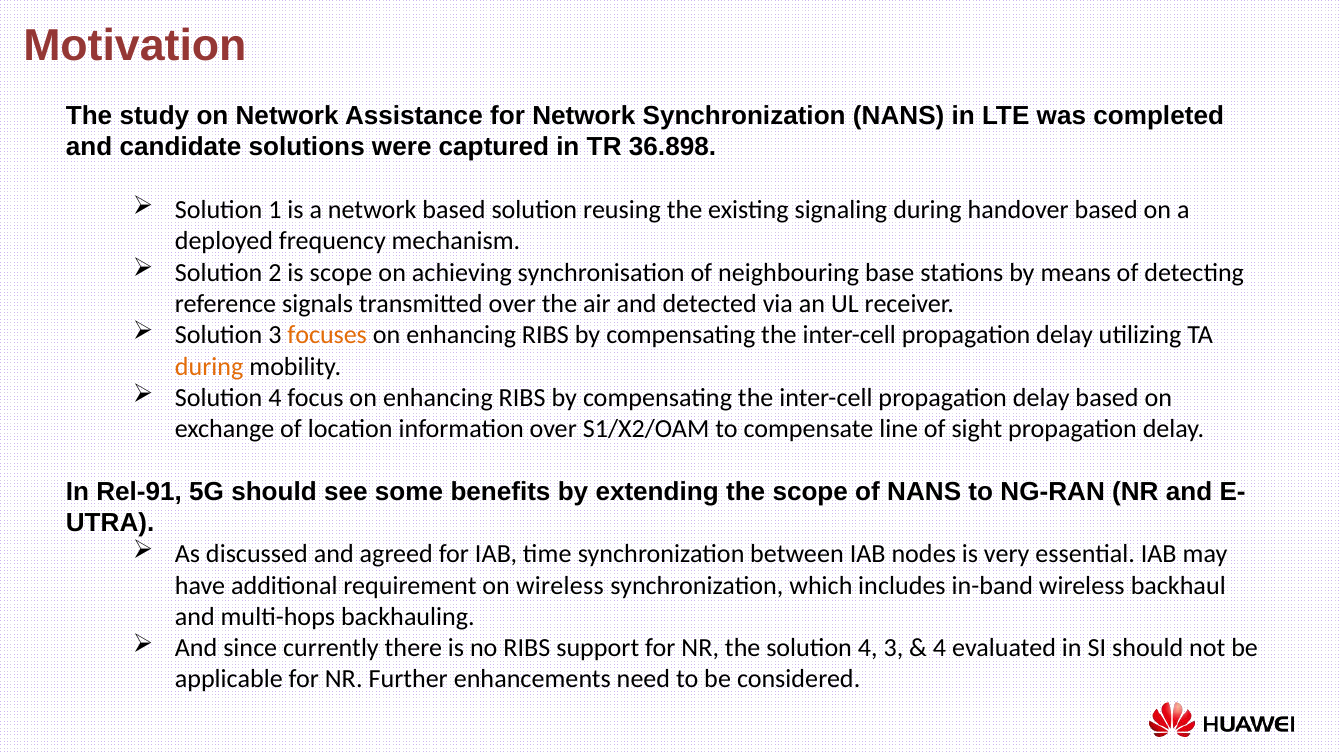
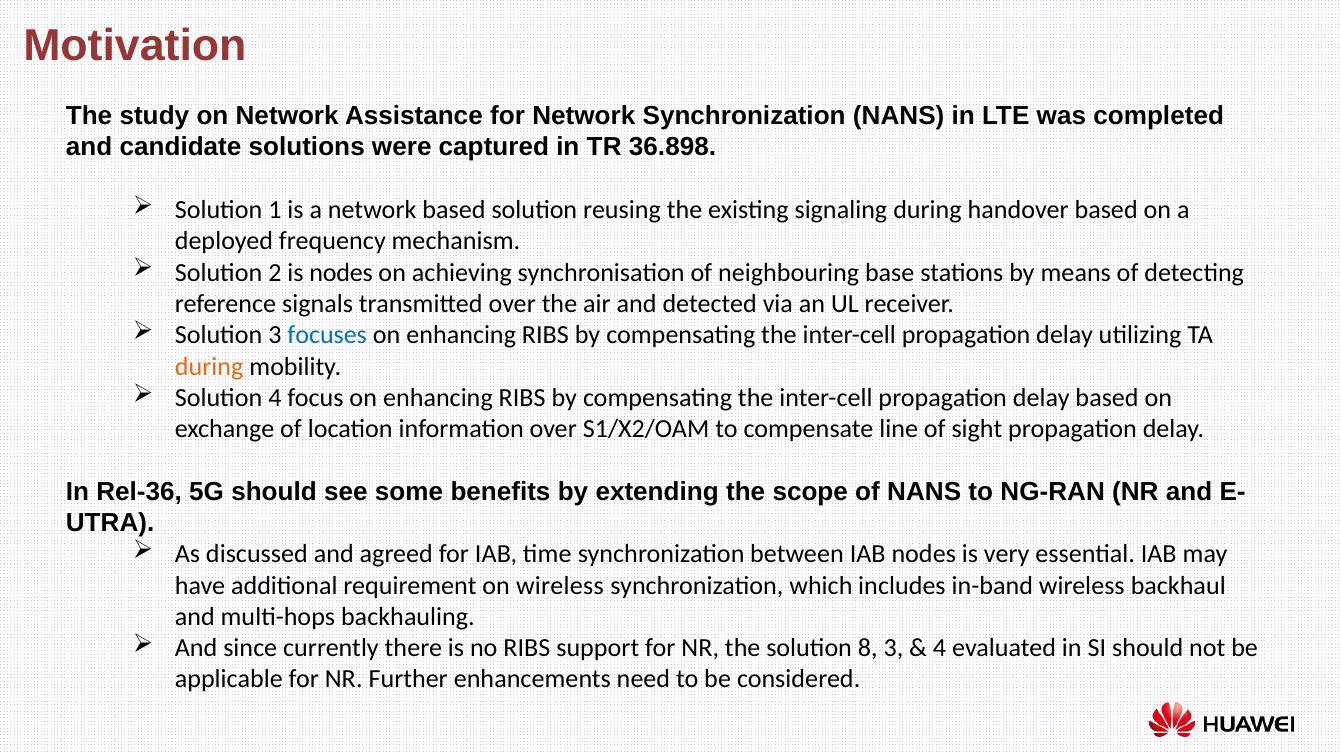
is scope: scope -> nodes
focuses colour: orange -> blue
Rel-91: Rel-91 -> Rel-36
the solution 4: 4 -> 8
